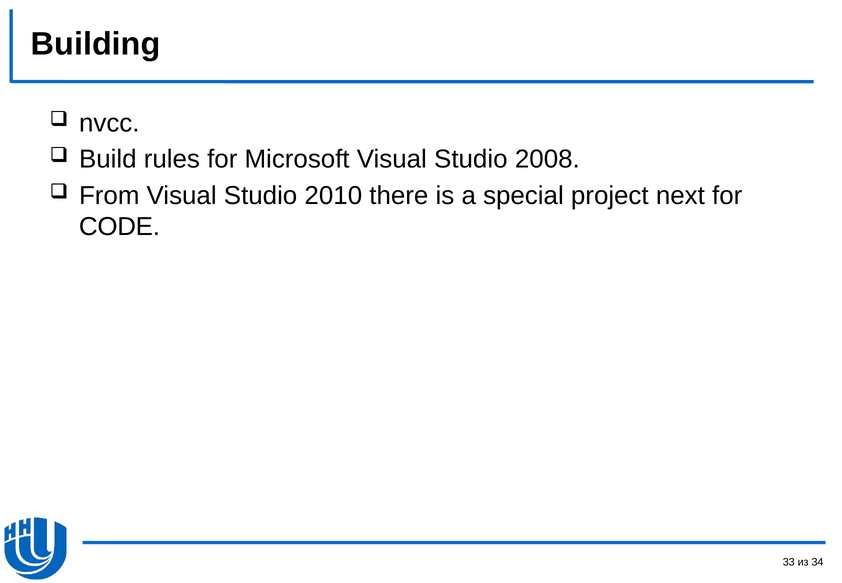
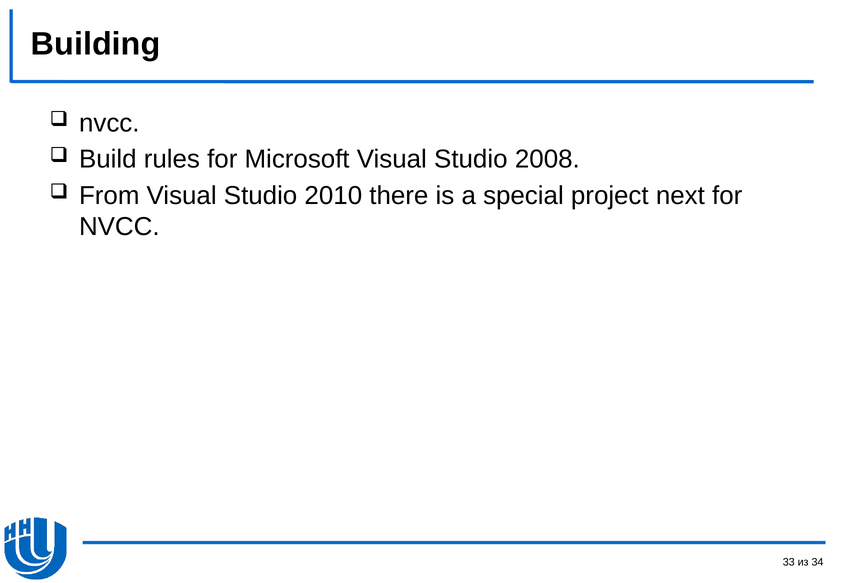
CODE at (119, 227): CODE -> NVCC
